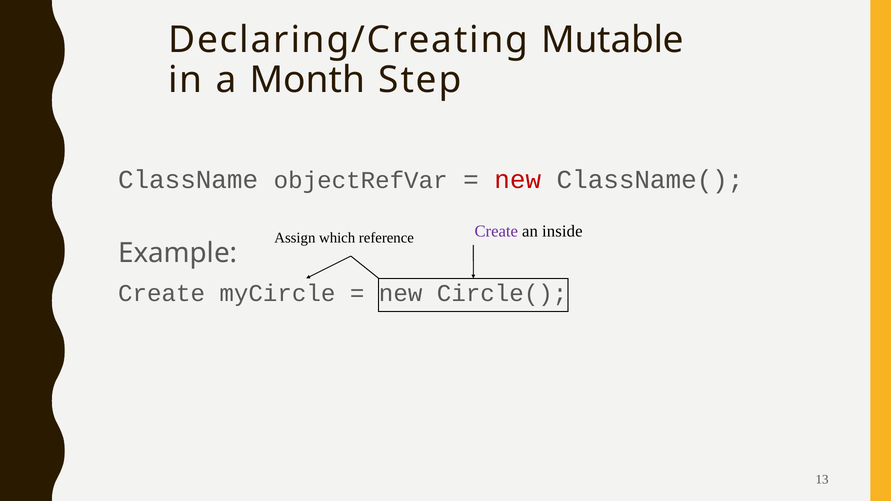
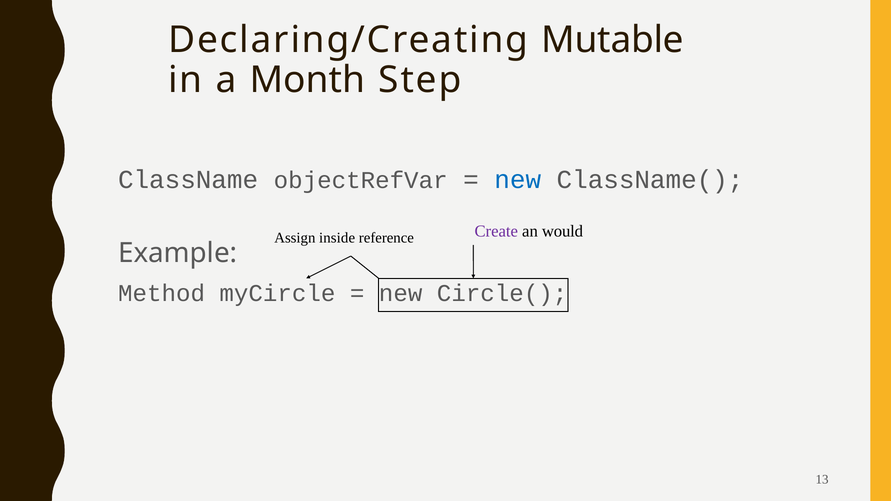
new at (518, 180) colour: red -> blue
inside: inside -> would
which: which -> inside
Create at (162, 293): Create -> Method
